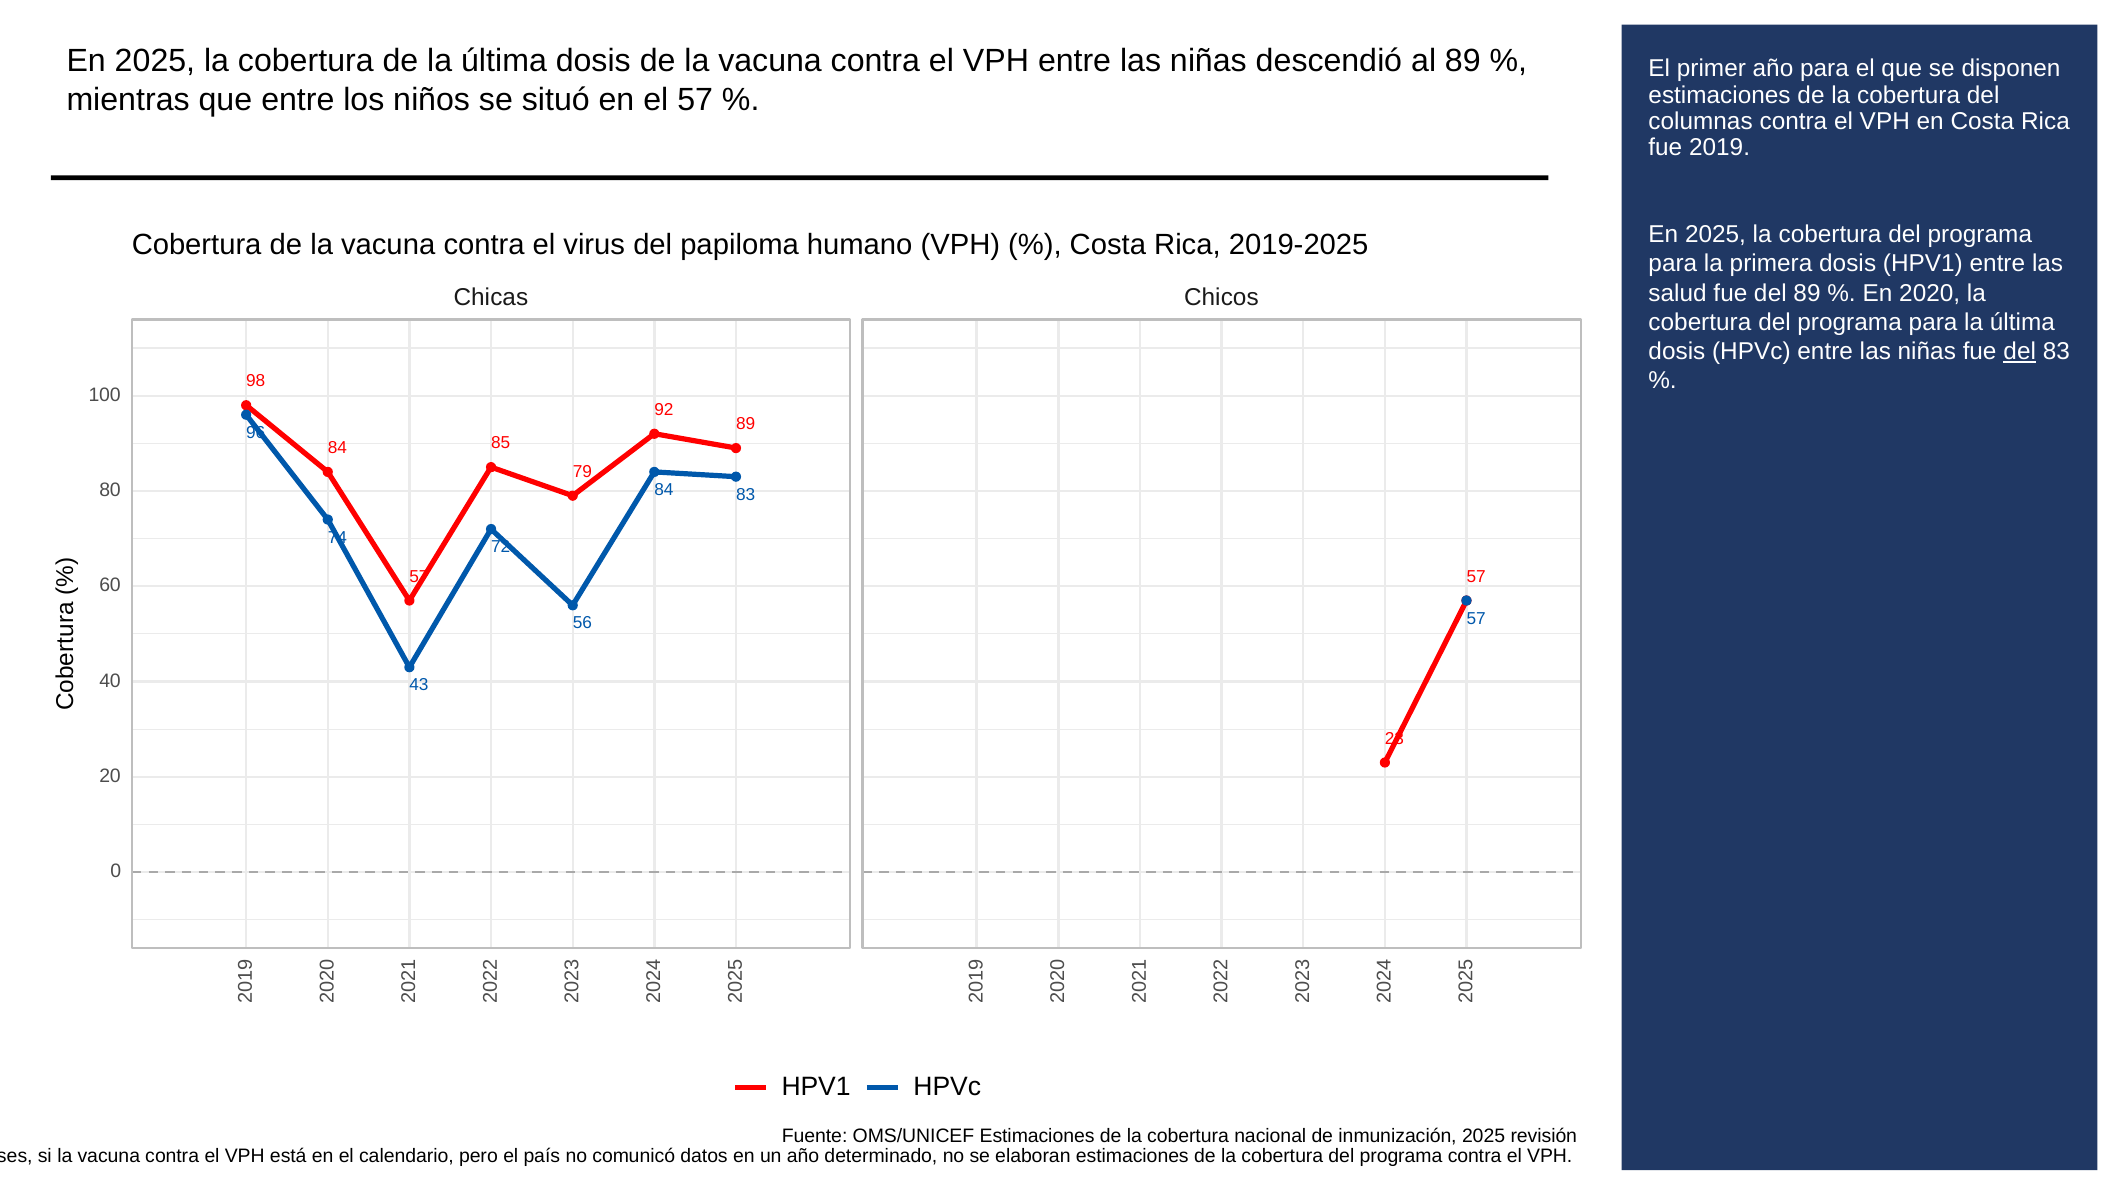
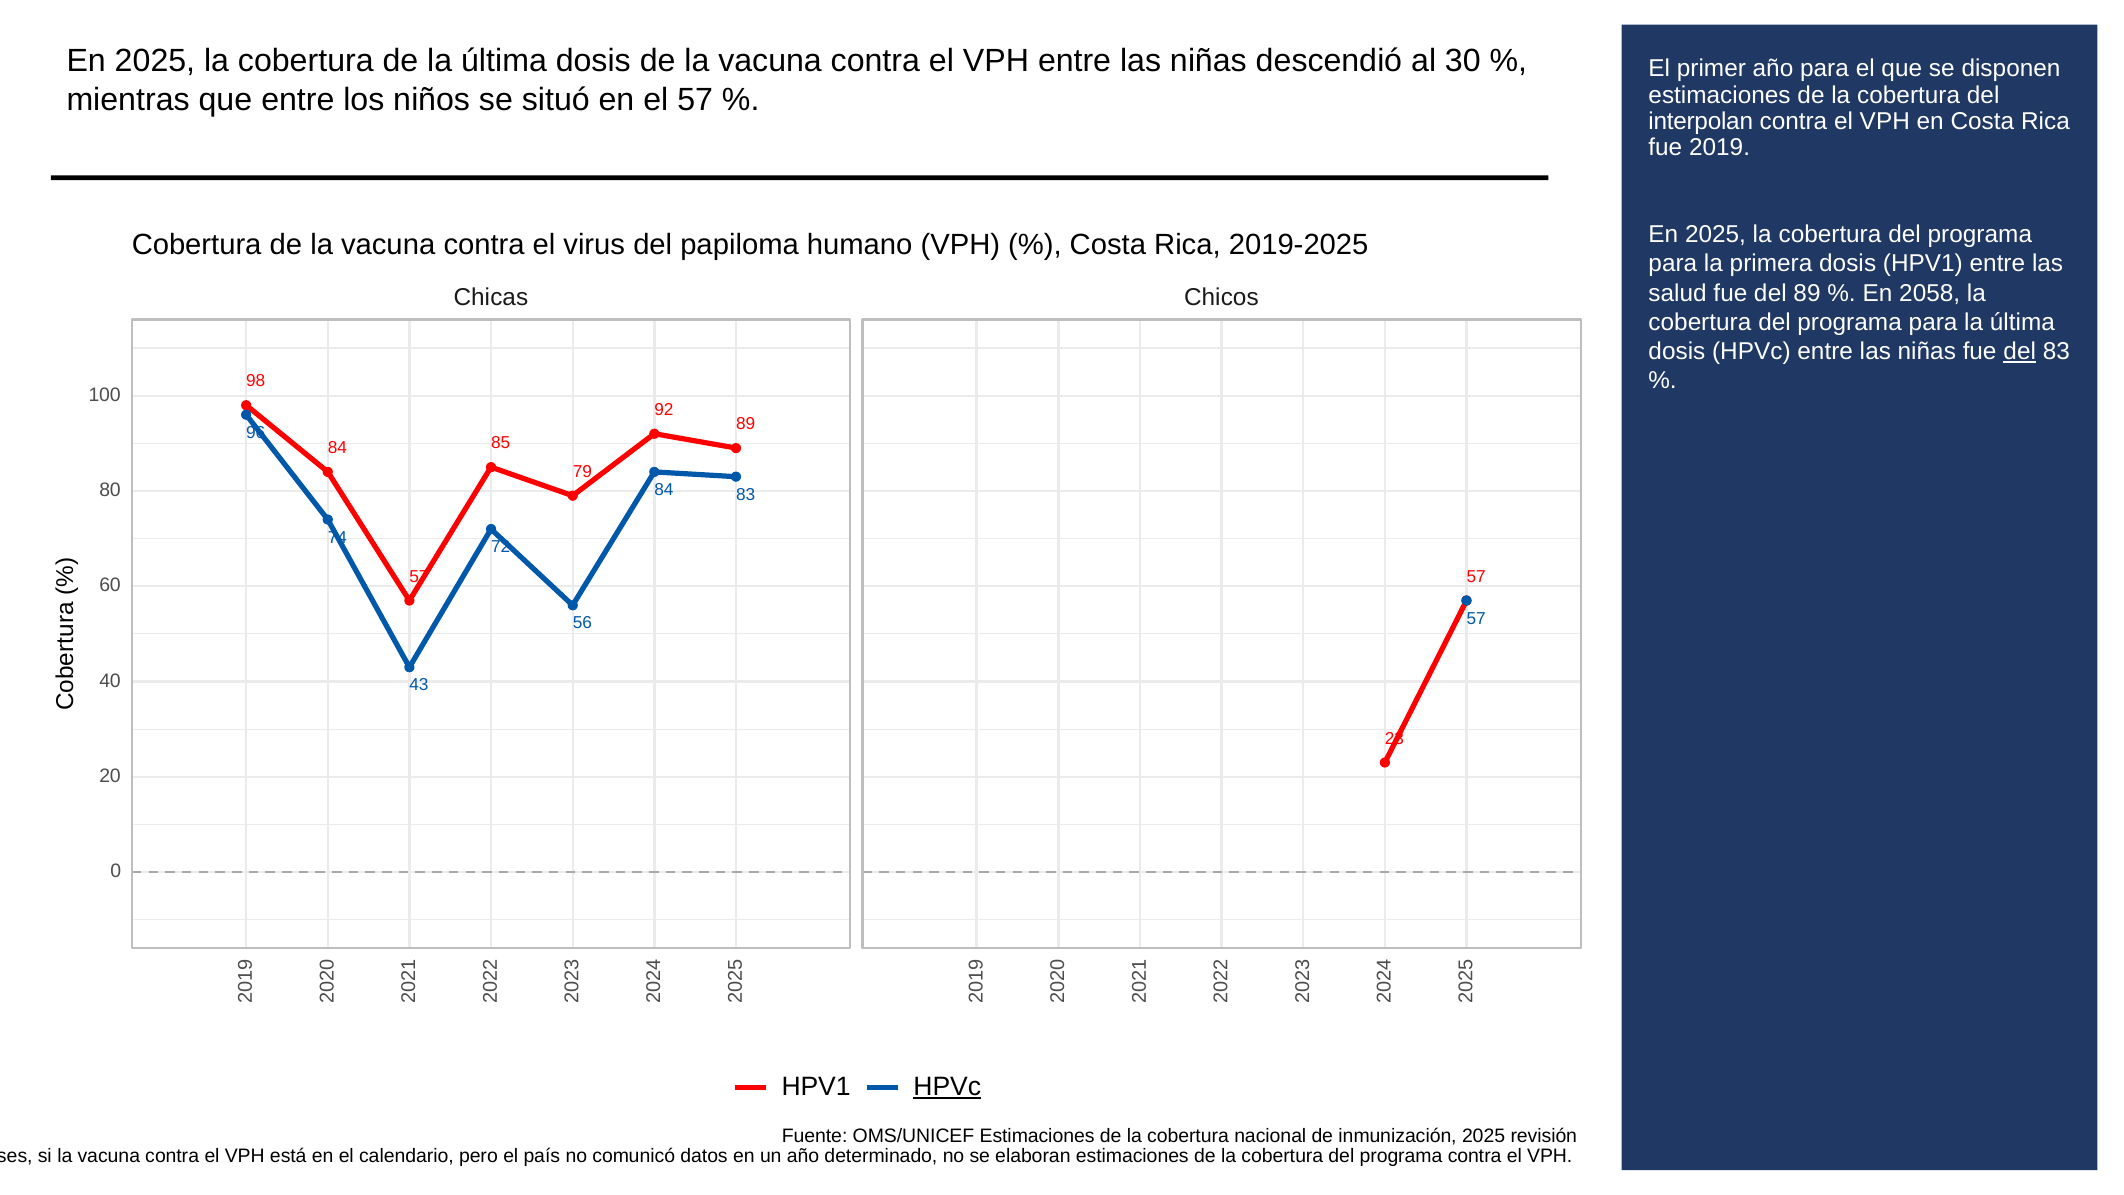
al 89: 89 -> 30
columnas: columnas -> interpolan
2020: 2020 -> 2058
HPVc at (947, 1086) underline: none -> present
